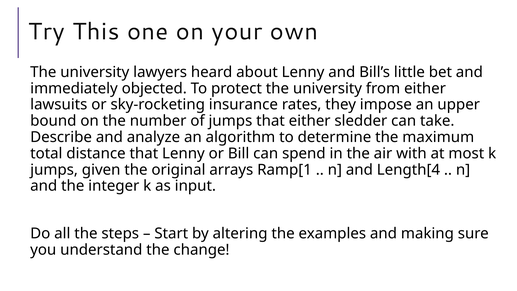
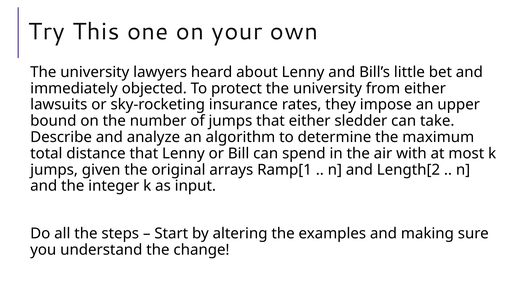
Length[4: Length[4 -> Length[2
